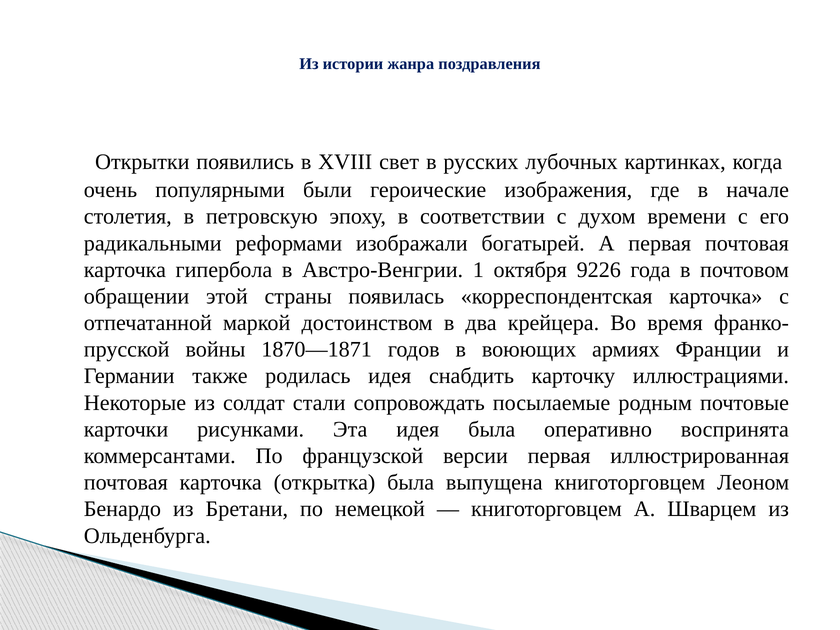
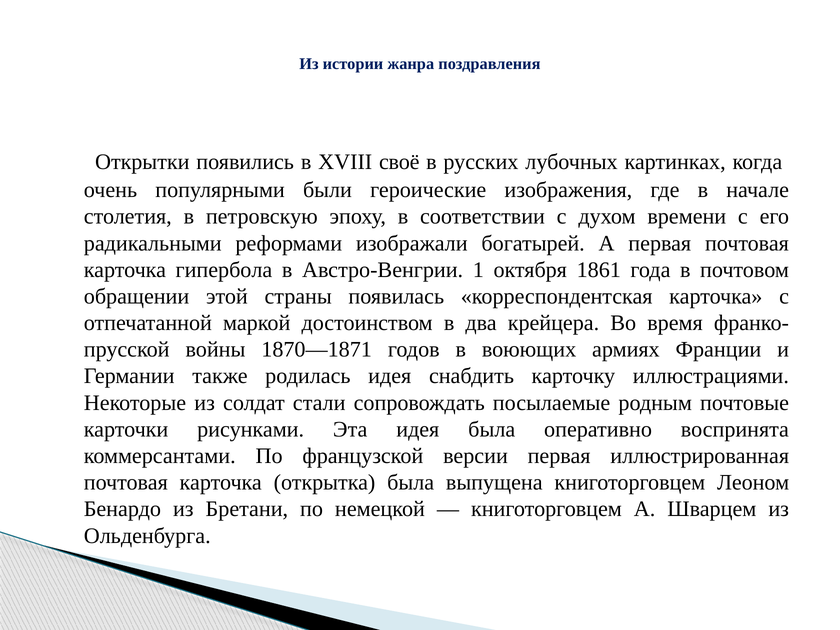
свет: свет -> своё
9226: 9226 -> 1861
